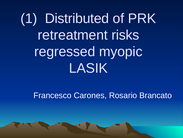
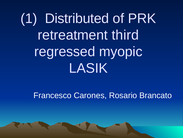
risks: risks -> third
